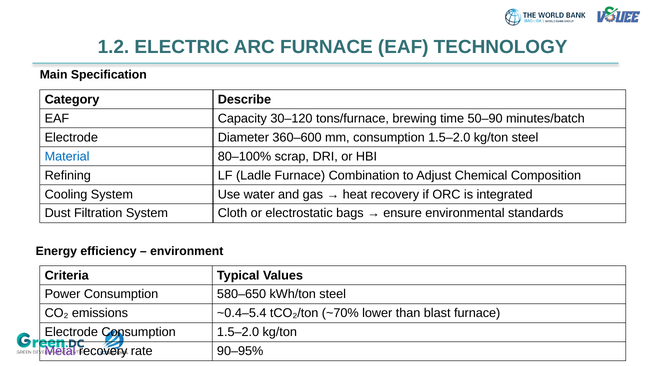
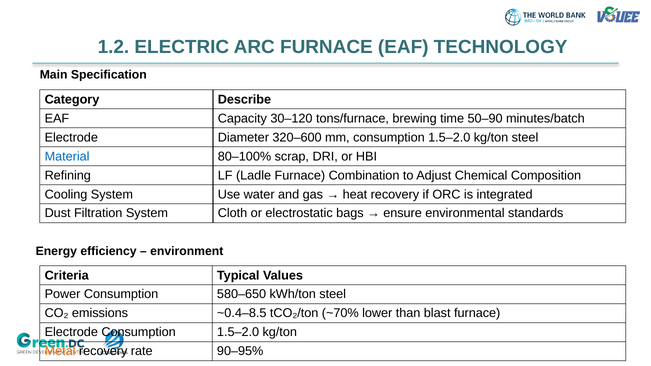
360–600: 360–600 -> 320–600
~0.4–5.4: ~0.4–5.4 -> ~0.4–8.5
Metal colour: purple -> orange
